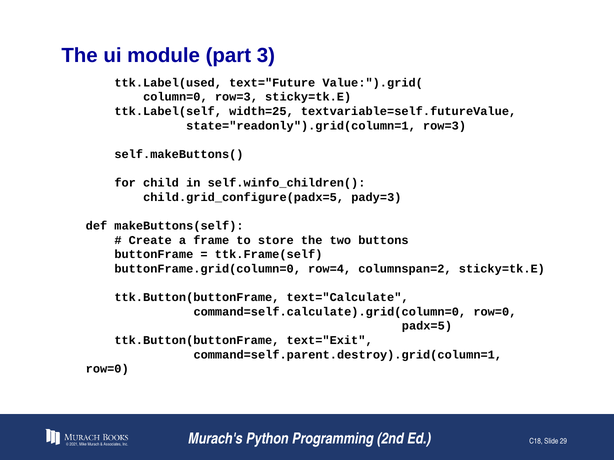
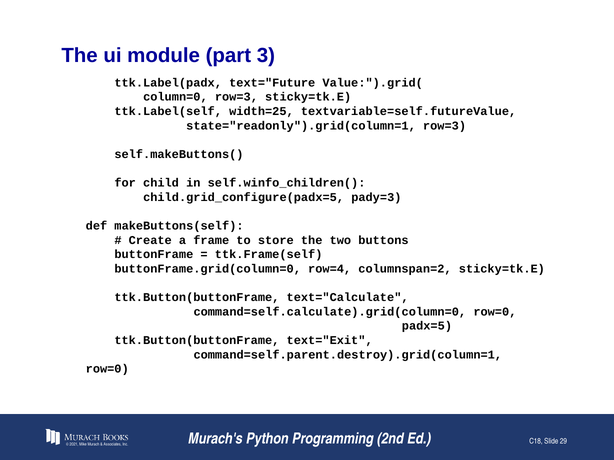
ttk.Label(used: ttk.Label(used -> ttk.Label(padx
